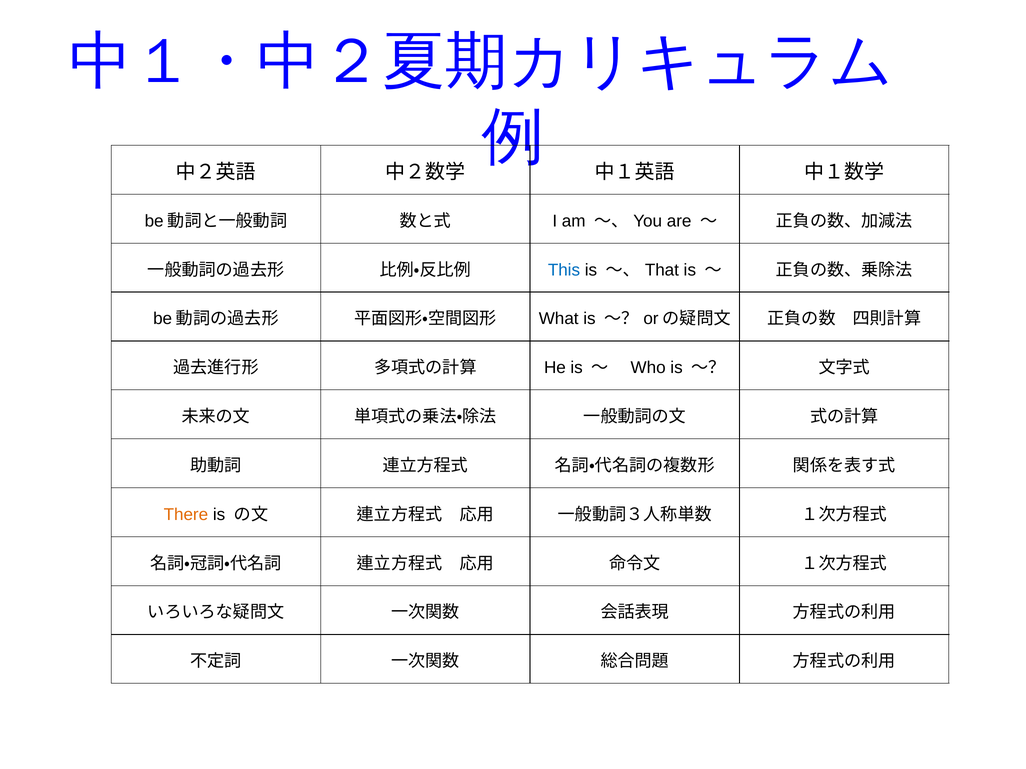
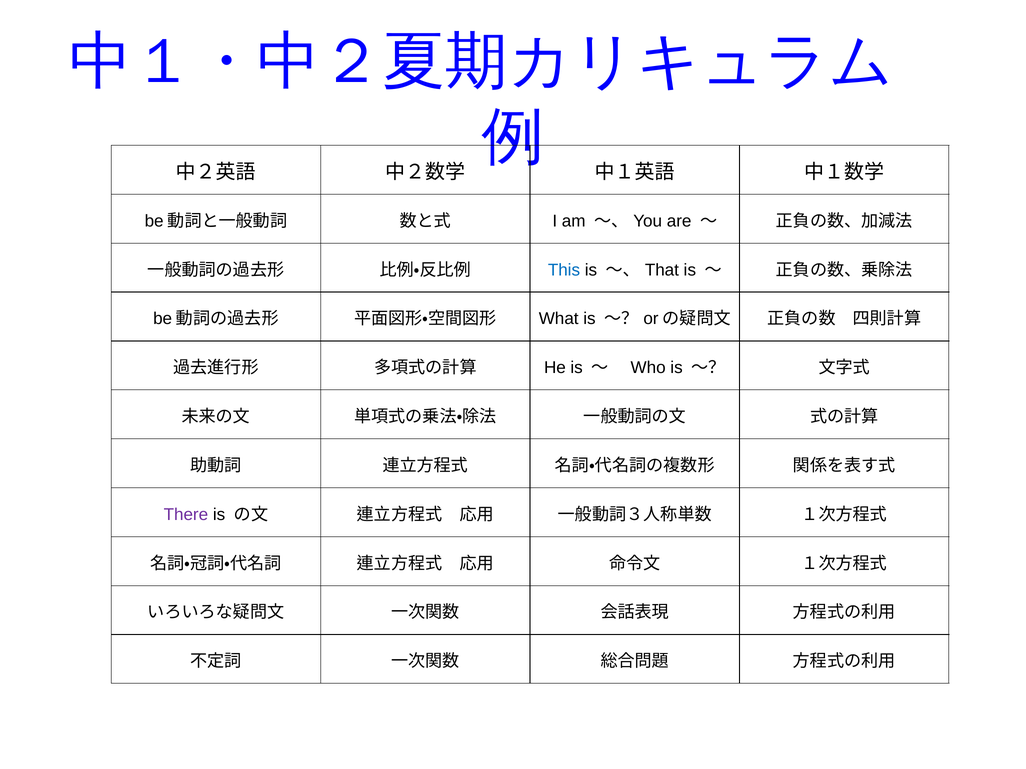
There colour: orange -> purple
